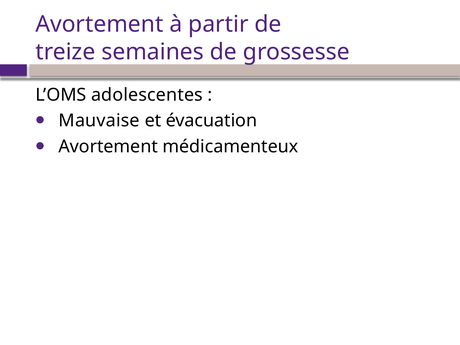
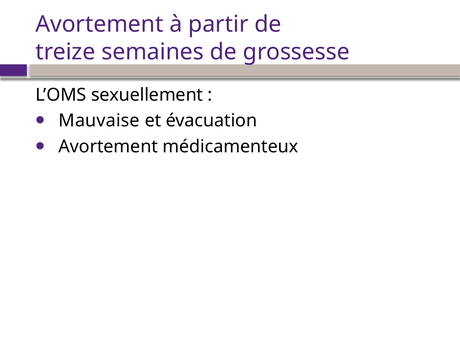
adolescentes: adolescentes -> sexuellement
